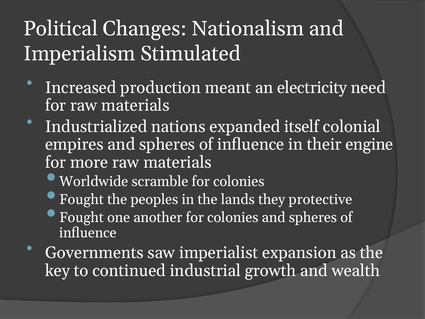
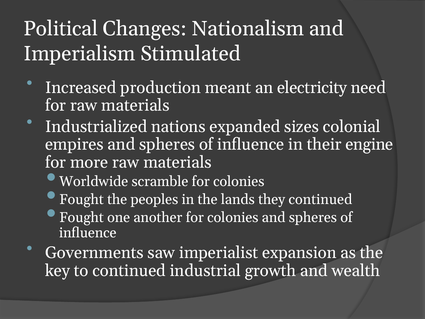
itself: itself -> sizes
they protective: protective -> continued
